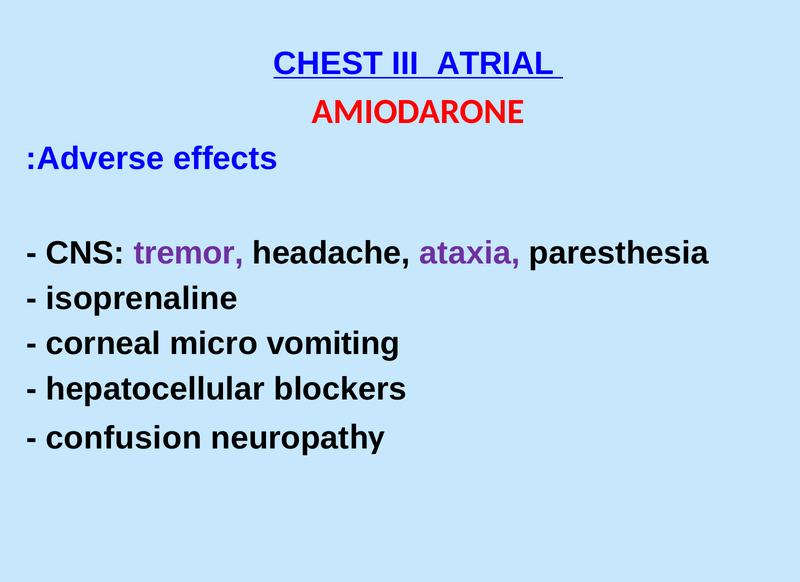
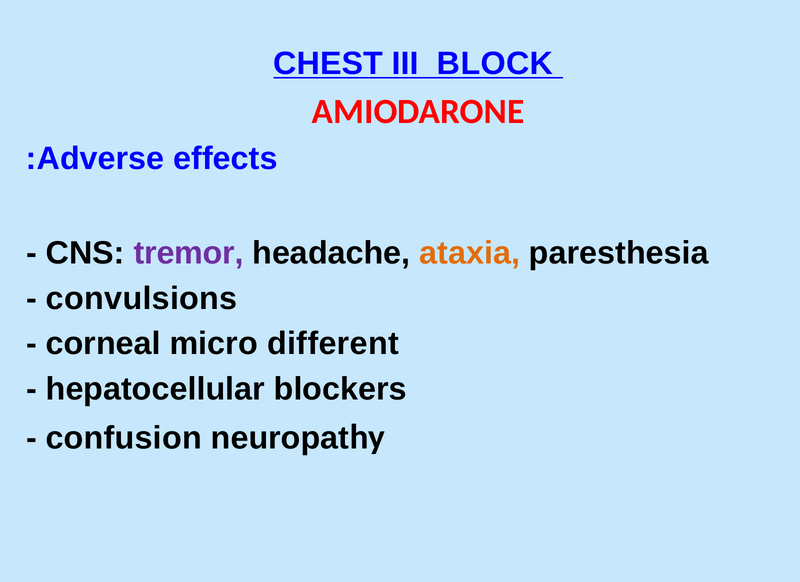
ATRIAL: ATRIAL -> BLOCK
ataxia colour: purple -> orange
isoprenaline: isoprenaline -> convulsions
vomiting: vomiting -> different
